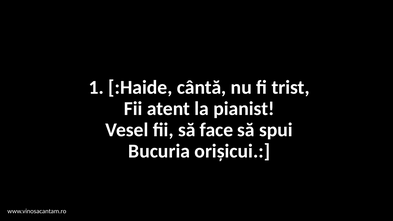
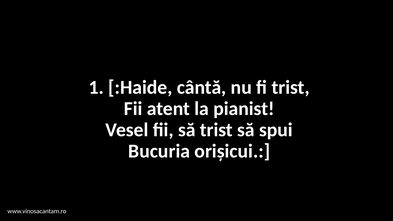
să face: face -> trist
